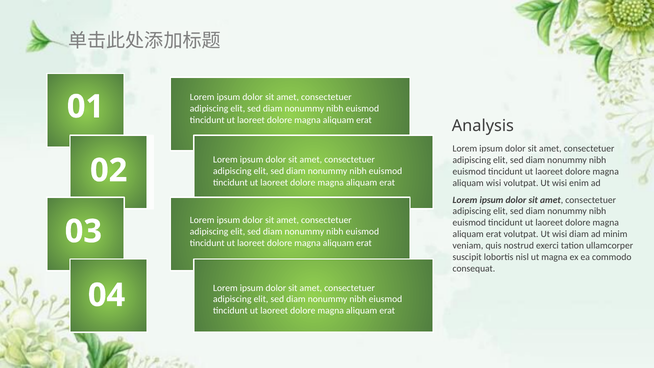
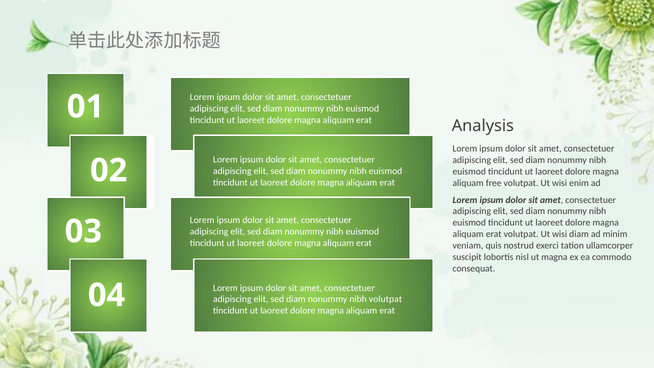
aliquam wisi: wisi -> free
nibh eiusmod: eiusmod -> volutpat
